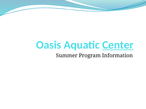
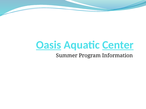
Oasis underline: none -> present
